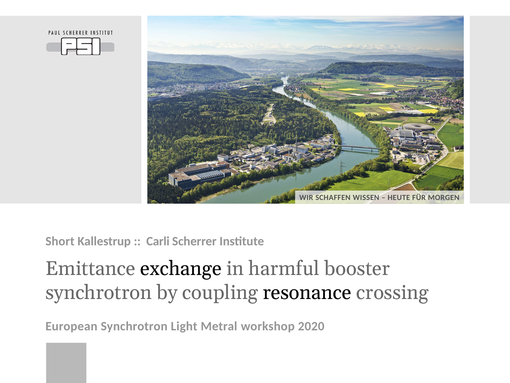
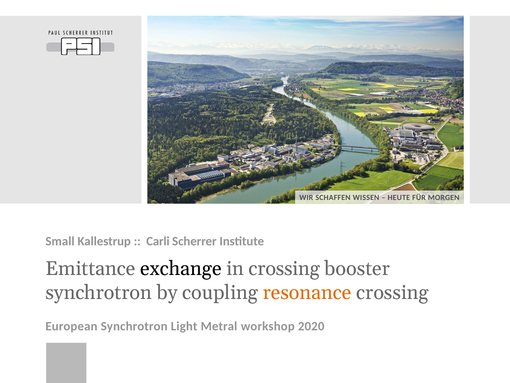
Short: Short -> Small
in harmful: harmful -> crossing
resonance colour: black -> orange
